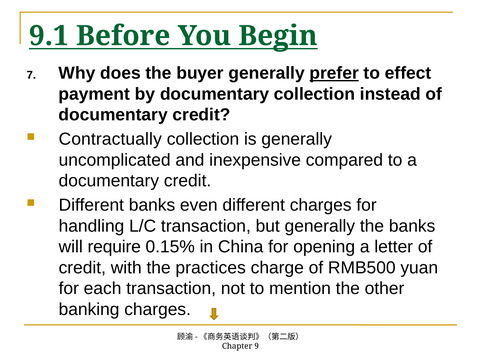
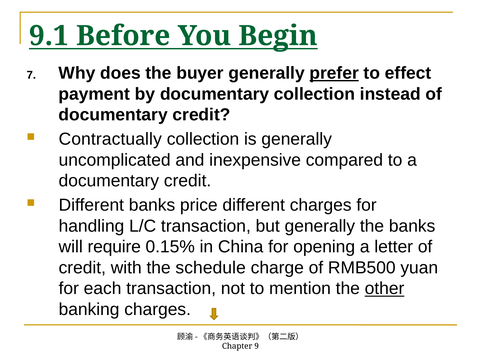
even: even -> price
practices: practices -> schedule
other underline: none -> present
